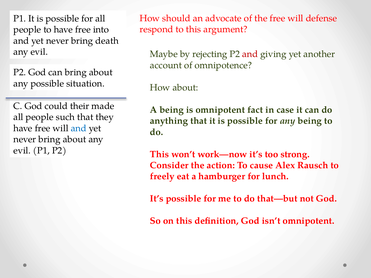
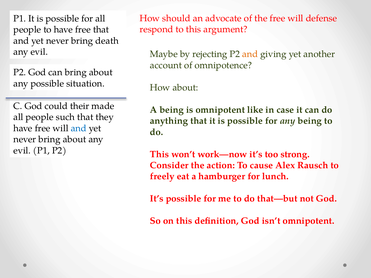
free into: into -> that
and at (250, 54) colour: red -> orange
fact: fact -> like
